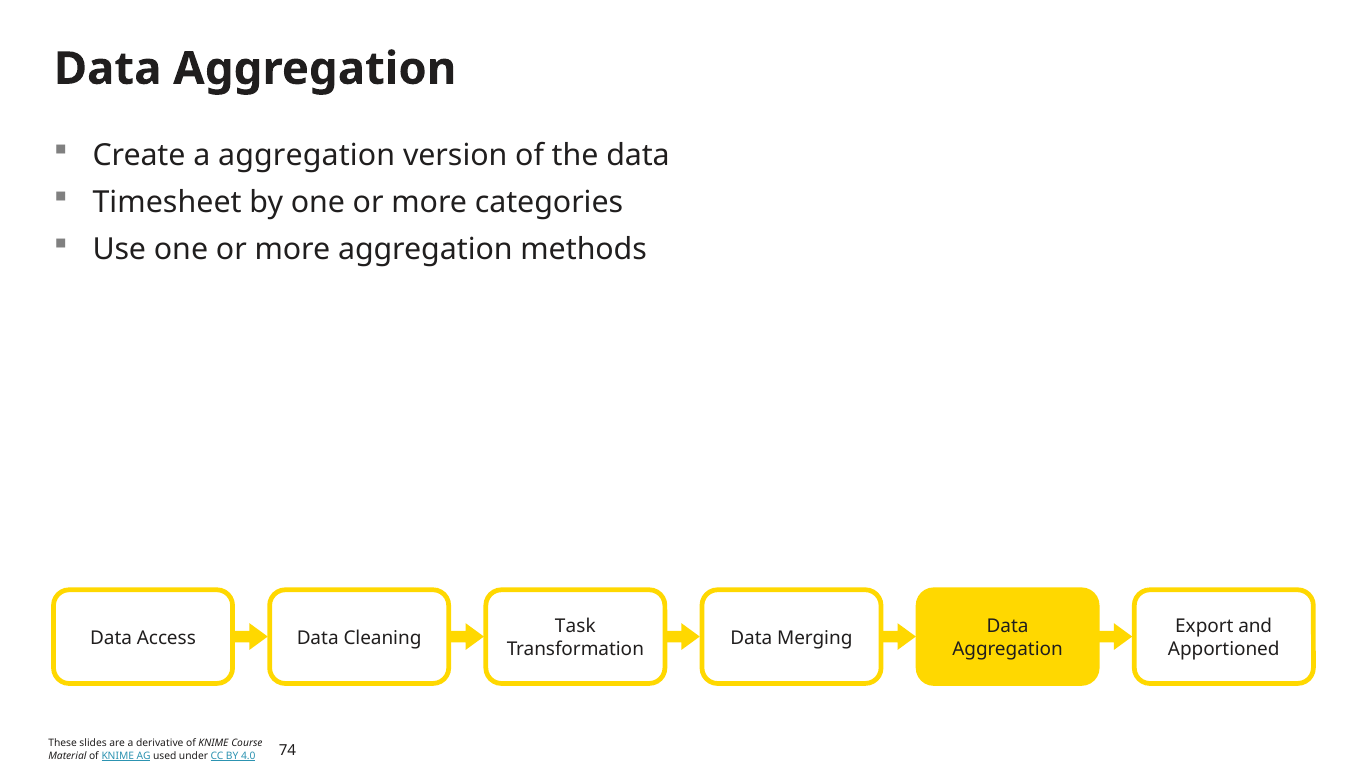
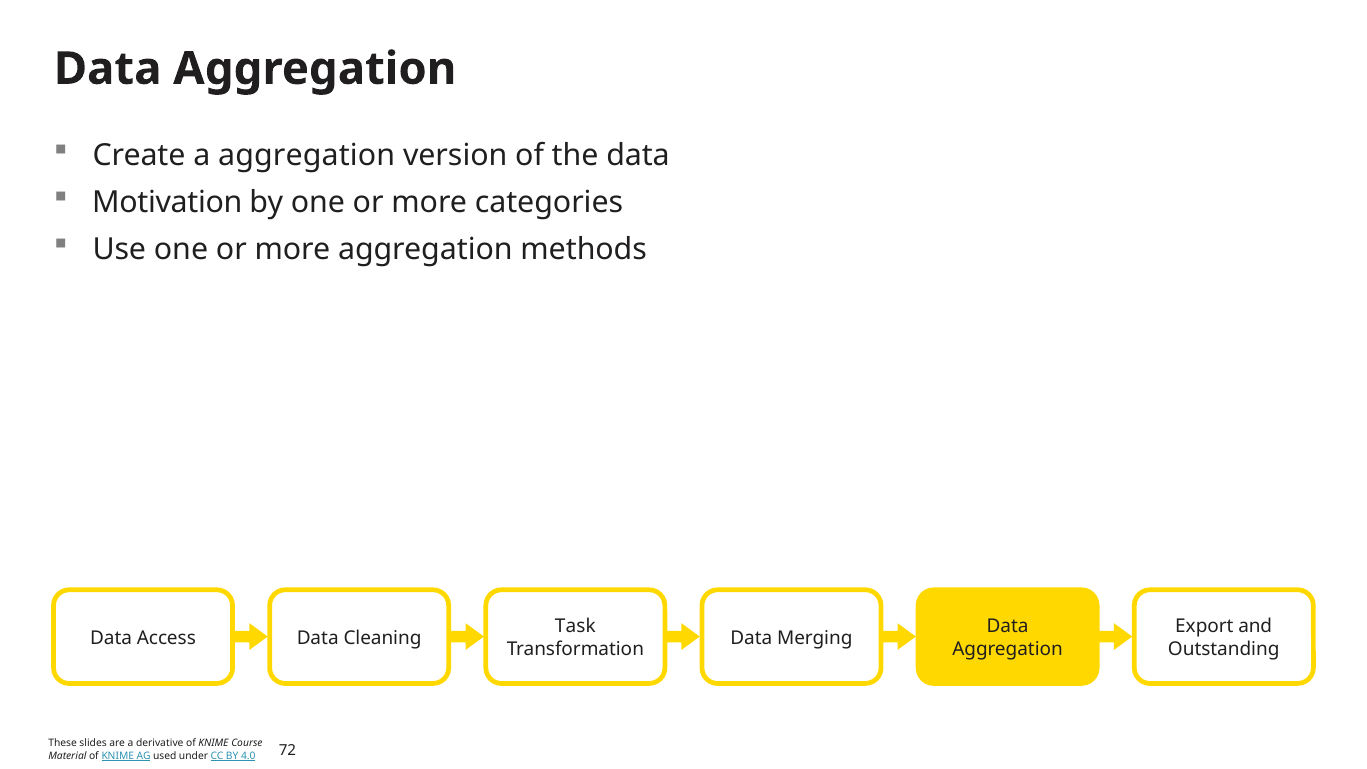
Timesheet: Timesheet -> Motivation
Apportioned: Apportioned -> Outstanding
74: 74 -> 72
